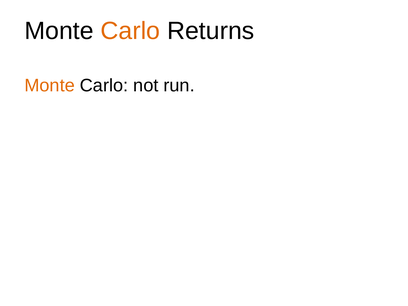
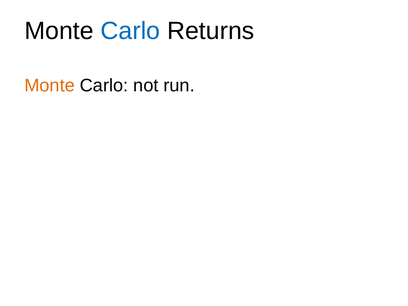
Carlo at (130, 31) colour: orange -> blue
